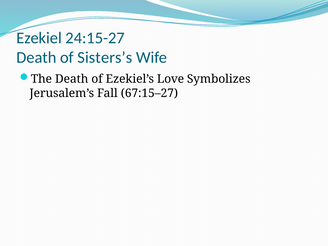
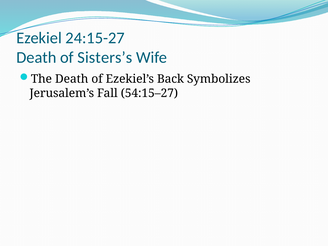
Love: Love -> Back
67:15–27: 67:15–27 -> 54:15–27
